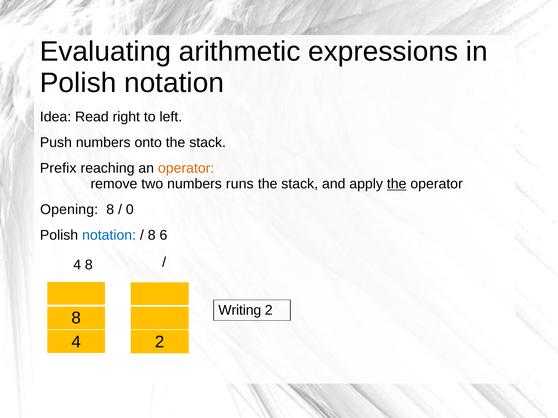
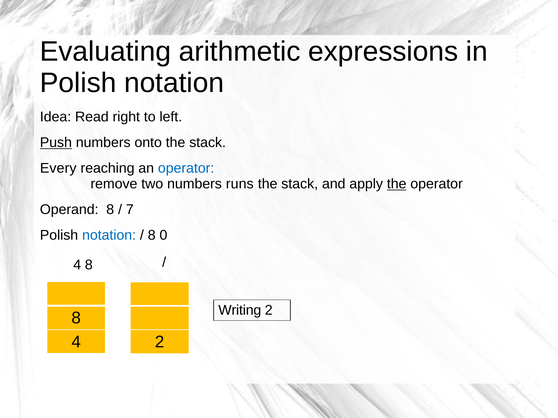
Push underline: none -> present
Prefix: Prefix -> Every
operator at (186, 168) colour: orange -> blue
Opening: Opening -> Operand
0: 0 -> 7
6: 6 -> 0
